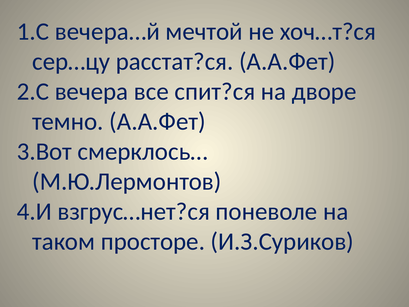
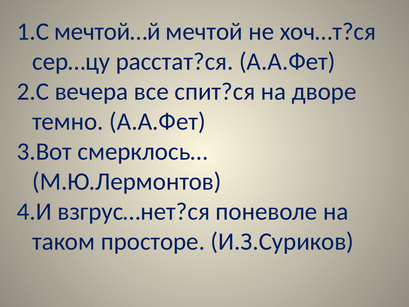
вечера…й: вечера…й -> мечтой…й
